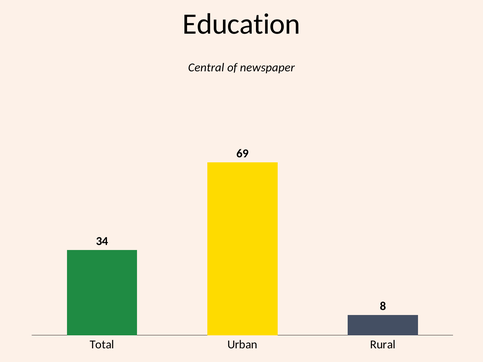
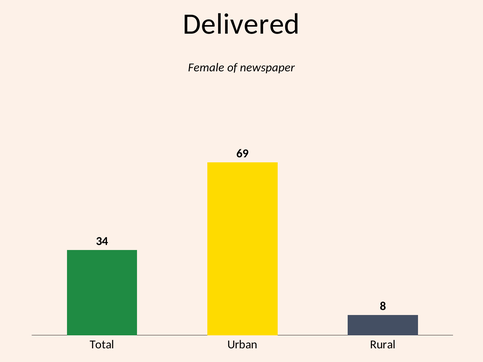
Education: Education -> Delivered
Central: Central -> Female
